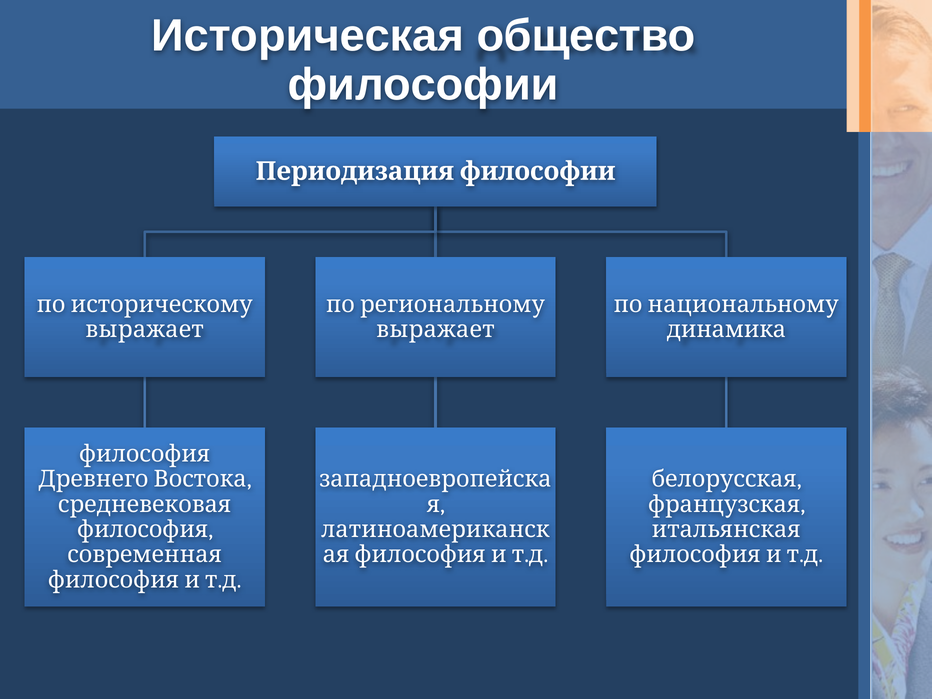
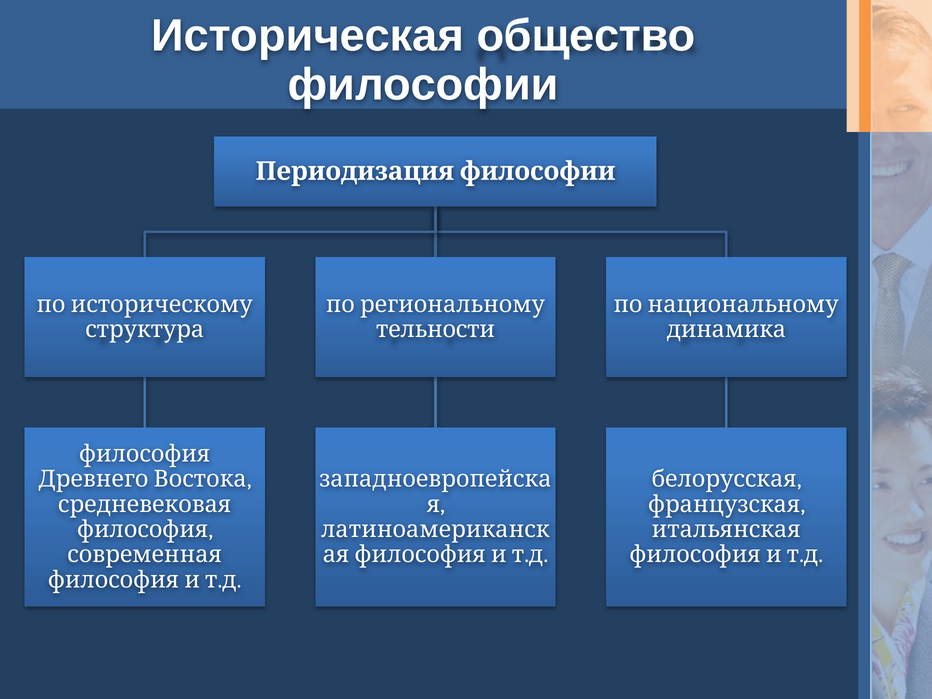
выражает at (145, 330): выражает -> структура
выражает at (435, 330): выражает -> тельности
